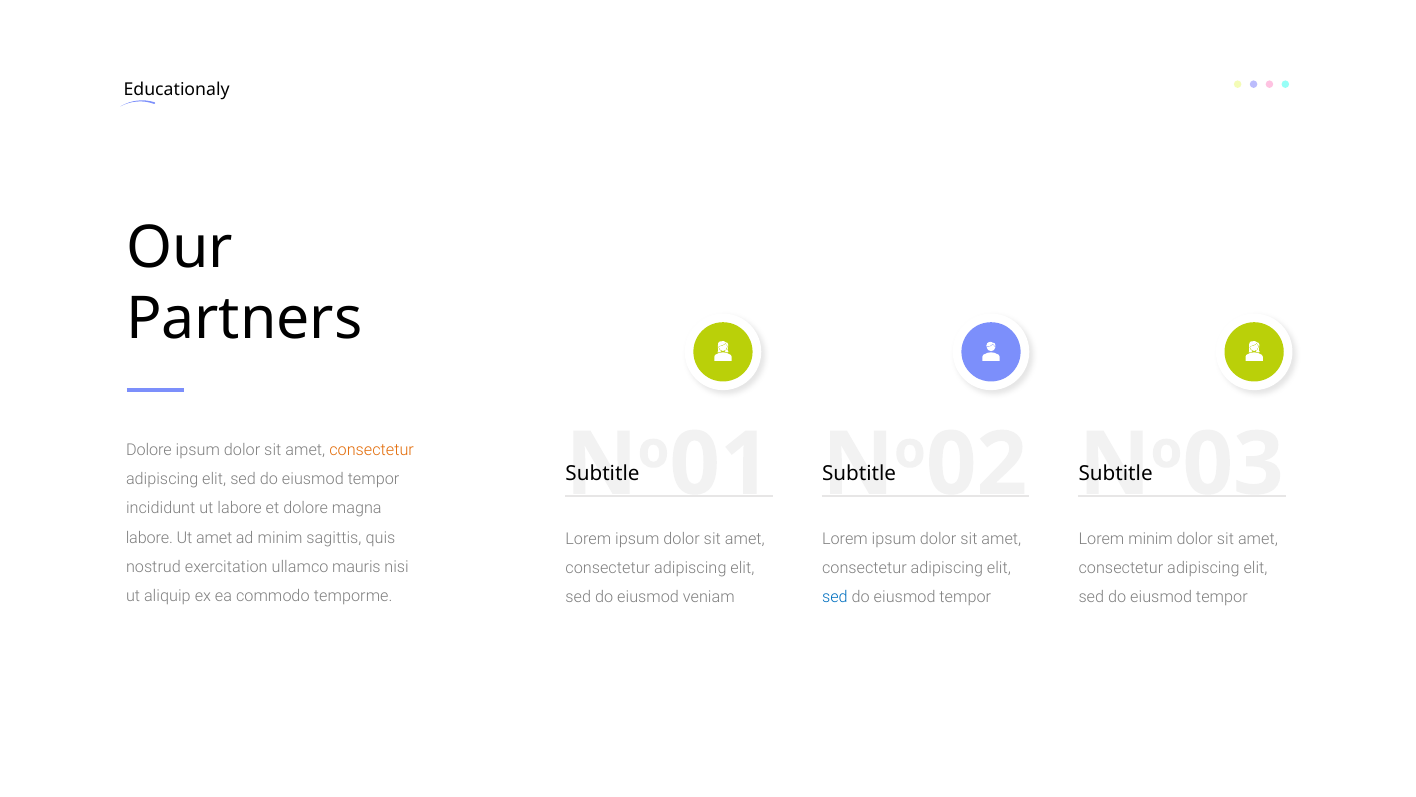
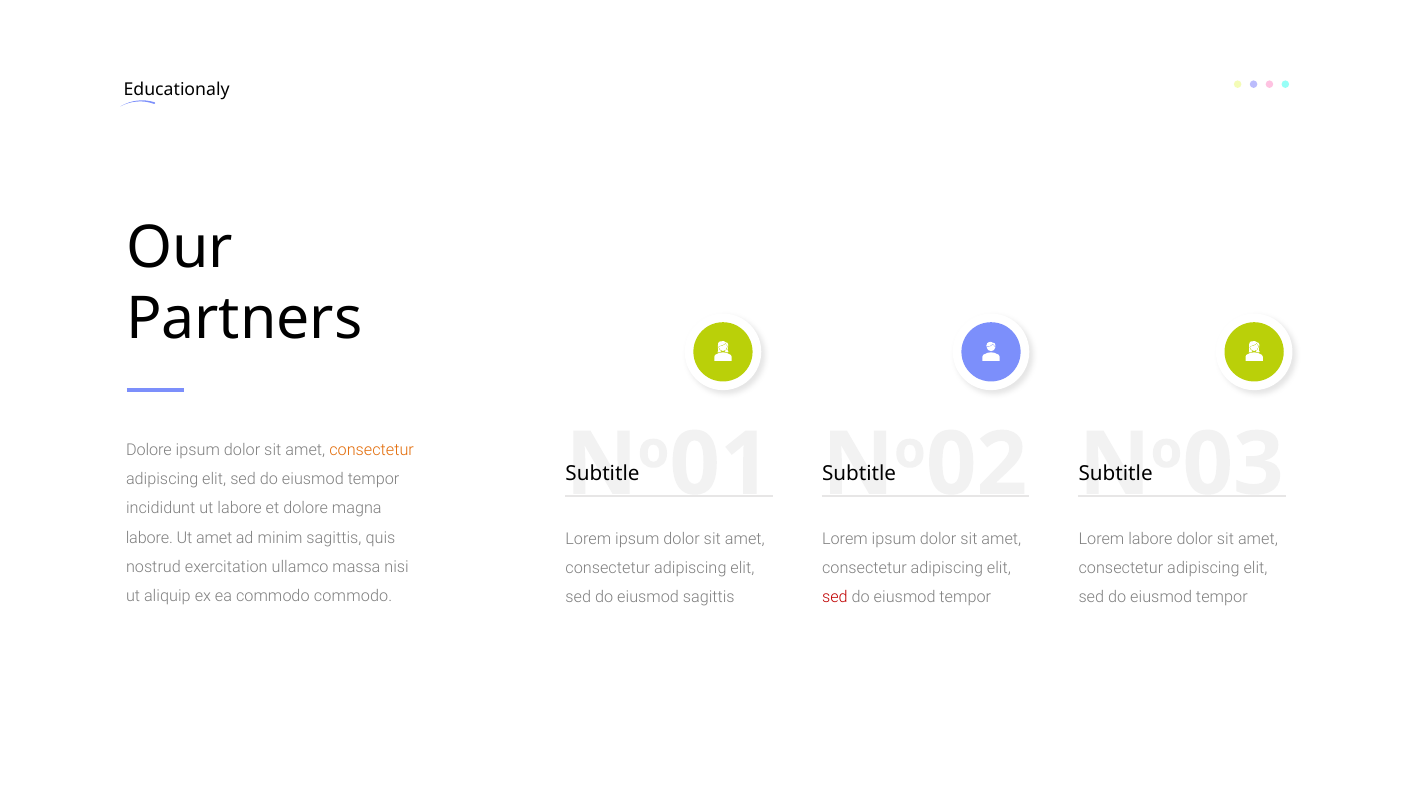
minim at (1150, 538): minim -> labore
mauris: mauris -> massa
commodo temporme: temporme -> commodo
eiusmod veniam: veniam -> sagittis
sed at (835, 597) colour: blue -> red
